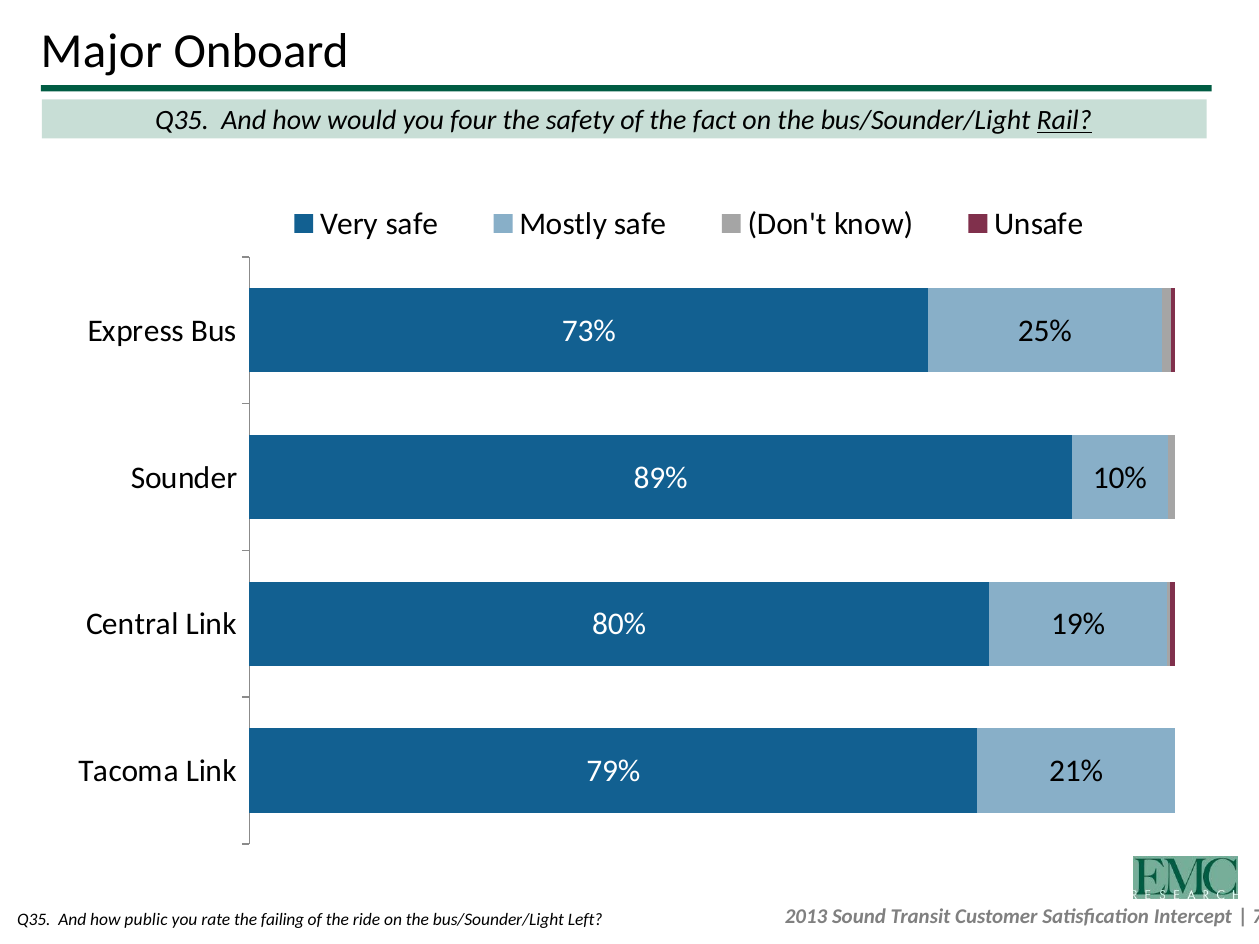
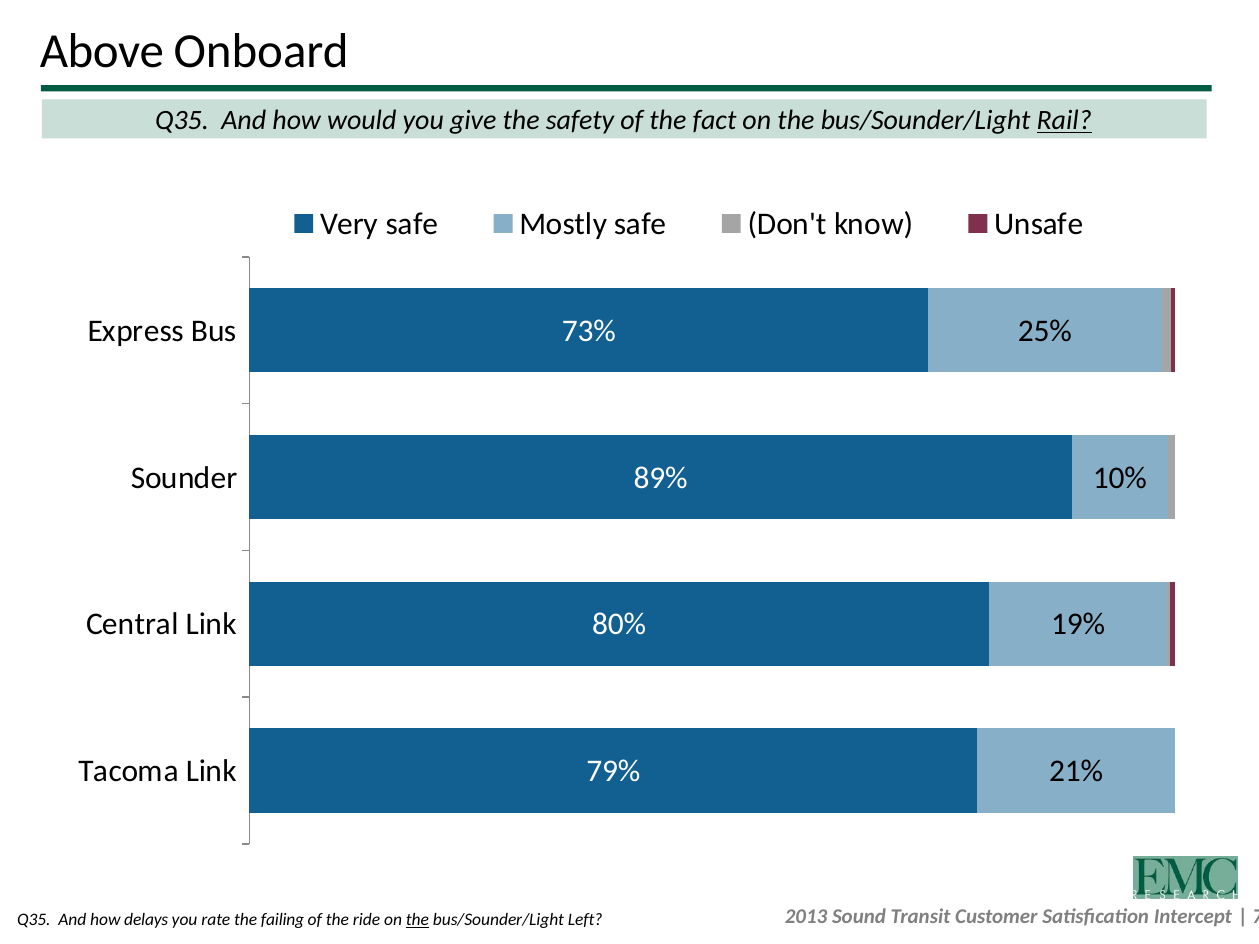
Major: Major -> Above
four: four -> give
public: public -> delays
the at (417, 920) underline: none -> present
